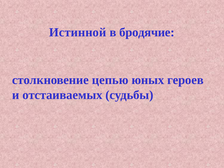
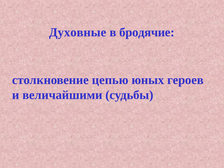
Истинной: Истинной -> Духовные
отстаиваемых: отстаиваемых -> величайшими
